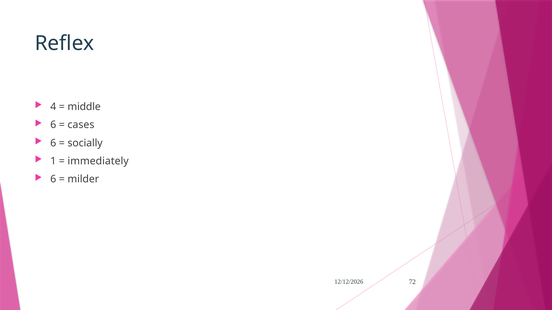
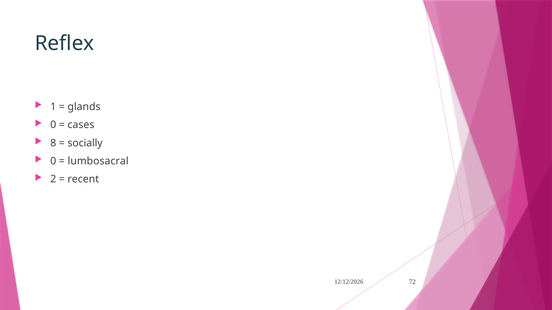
4: 4 -> 1
middle: middle -> glands
6 at (53, 125): 6 -> 0
6 at (53, 143): 6 -> 8
1 at (53, 161): 1 -> 0
immediately: immediately -> lumbosacral
6 at (53, 180): 6 -> 2
milder: milder -> recent
